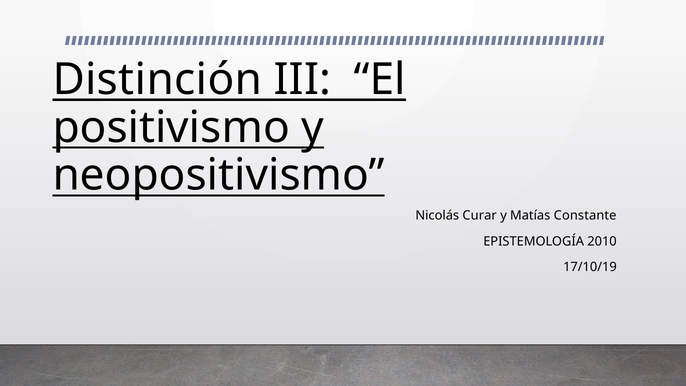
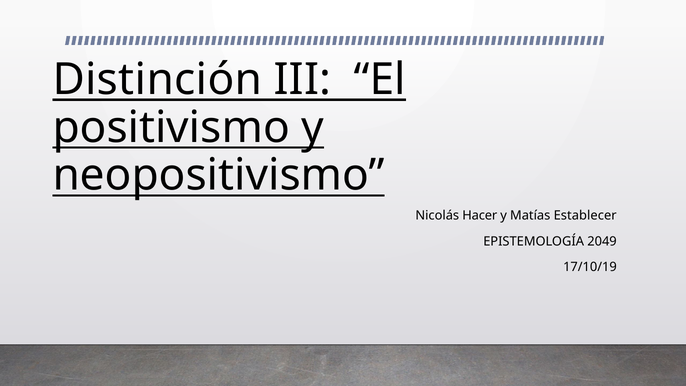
Curar: Curar -> Hacer
Constante: Constante -> Establecer
2010: 2010 -> 2049
